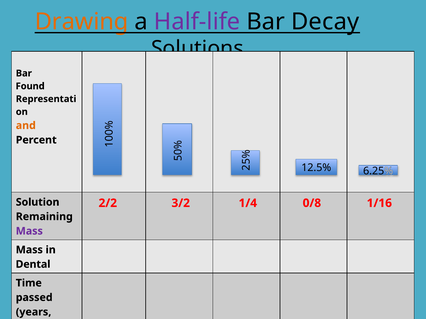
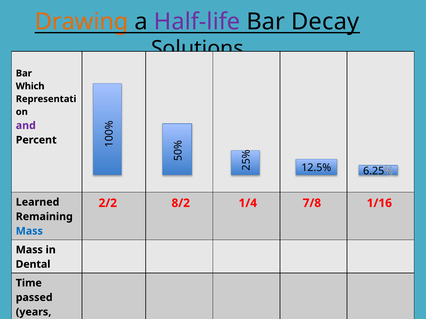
Found: Found -> Which
and colour: orange -> purple
Solution: Solution -> Learned
3/2: 3/2 -> 8/2
0/8: 0/8 -> 7/8
Mass at (29, 231) colour: purple -> blue
